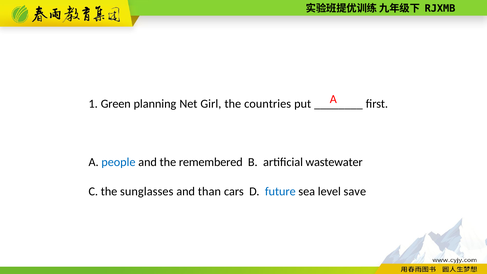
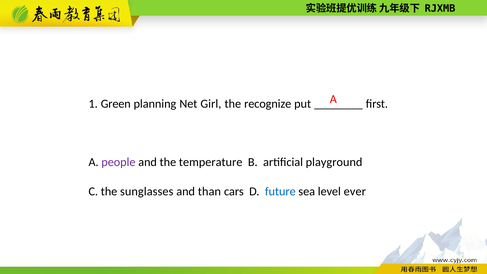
countries: countries -> recognize
people colour: blue -> purple
remembered: remembered -> temperature
wastewater: wastewater -> playground
save: save -> ever
